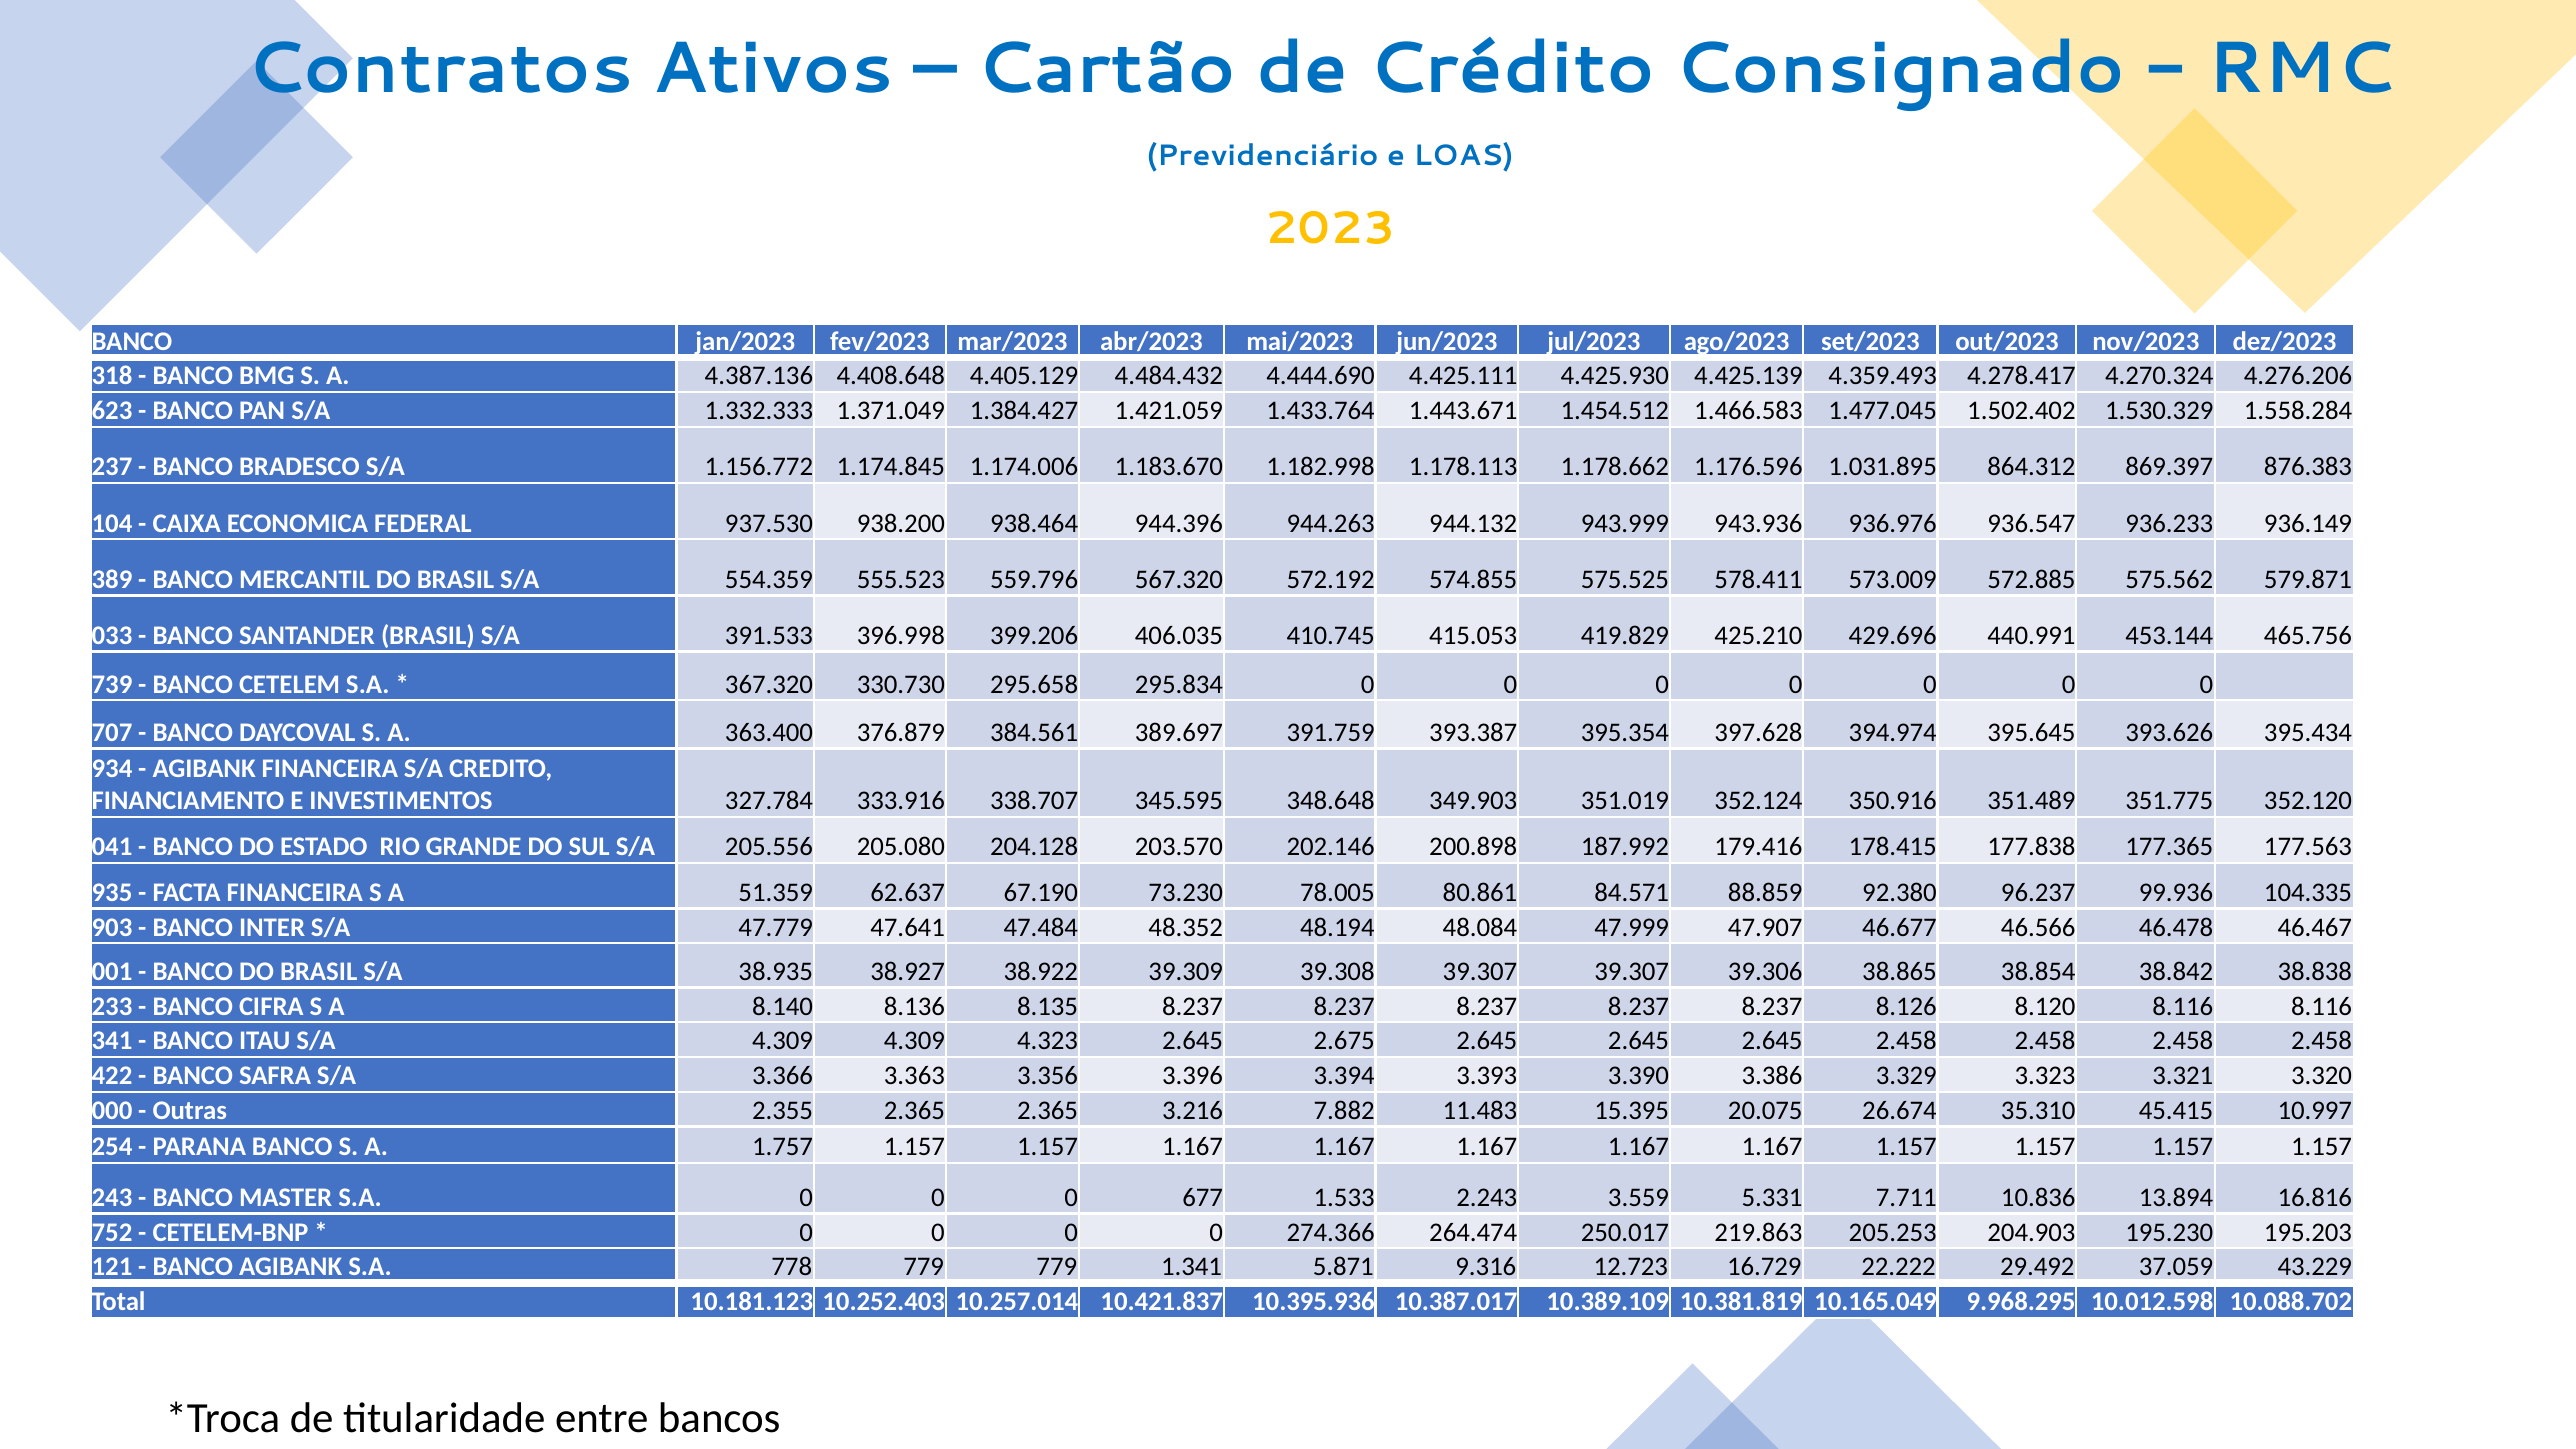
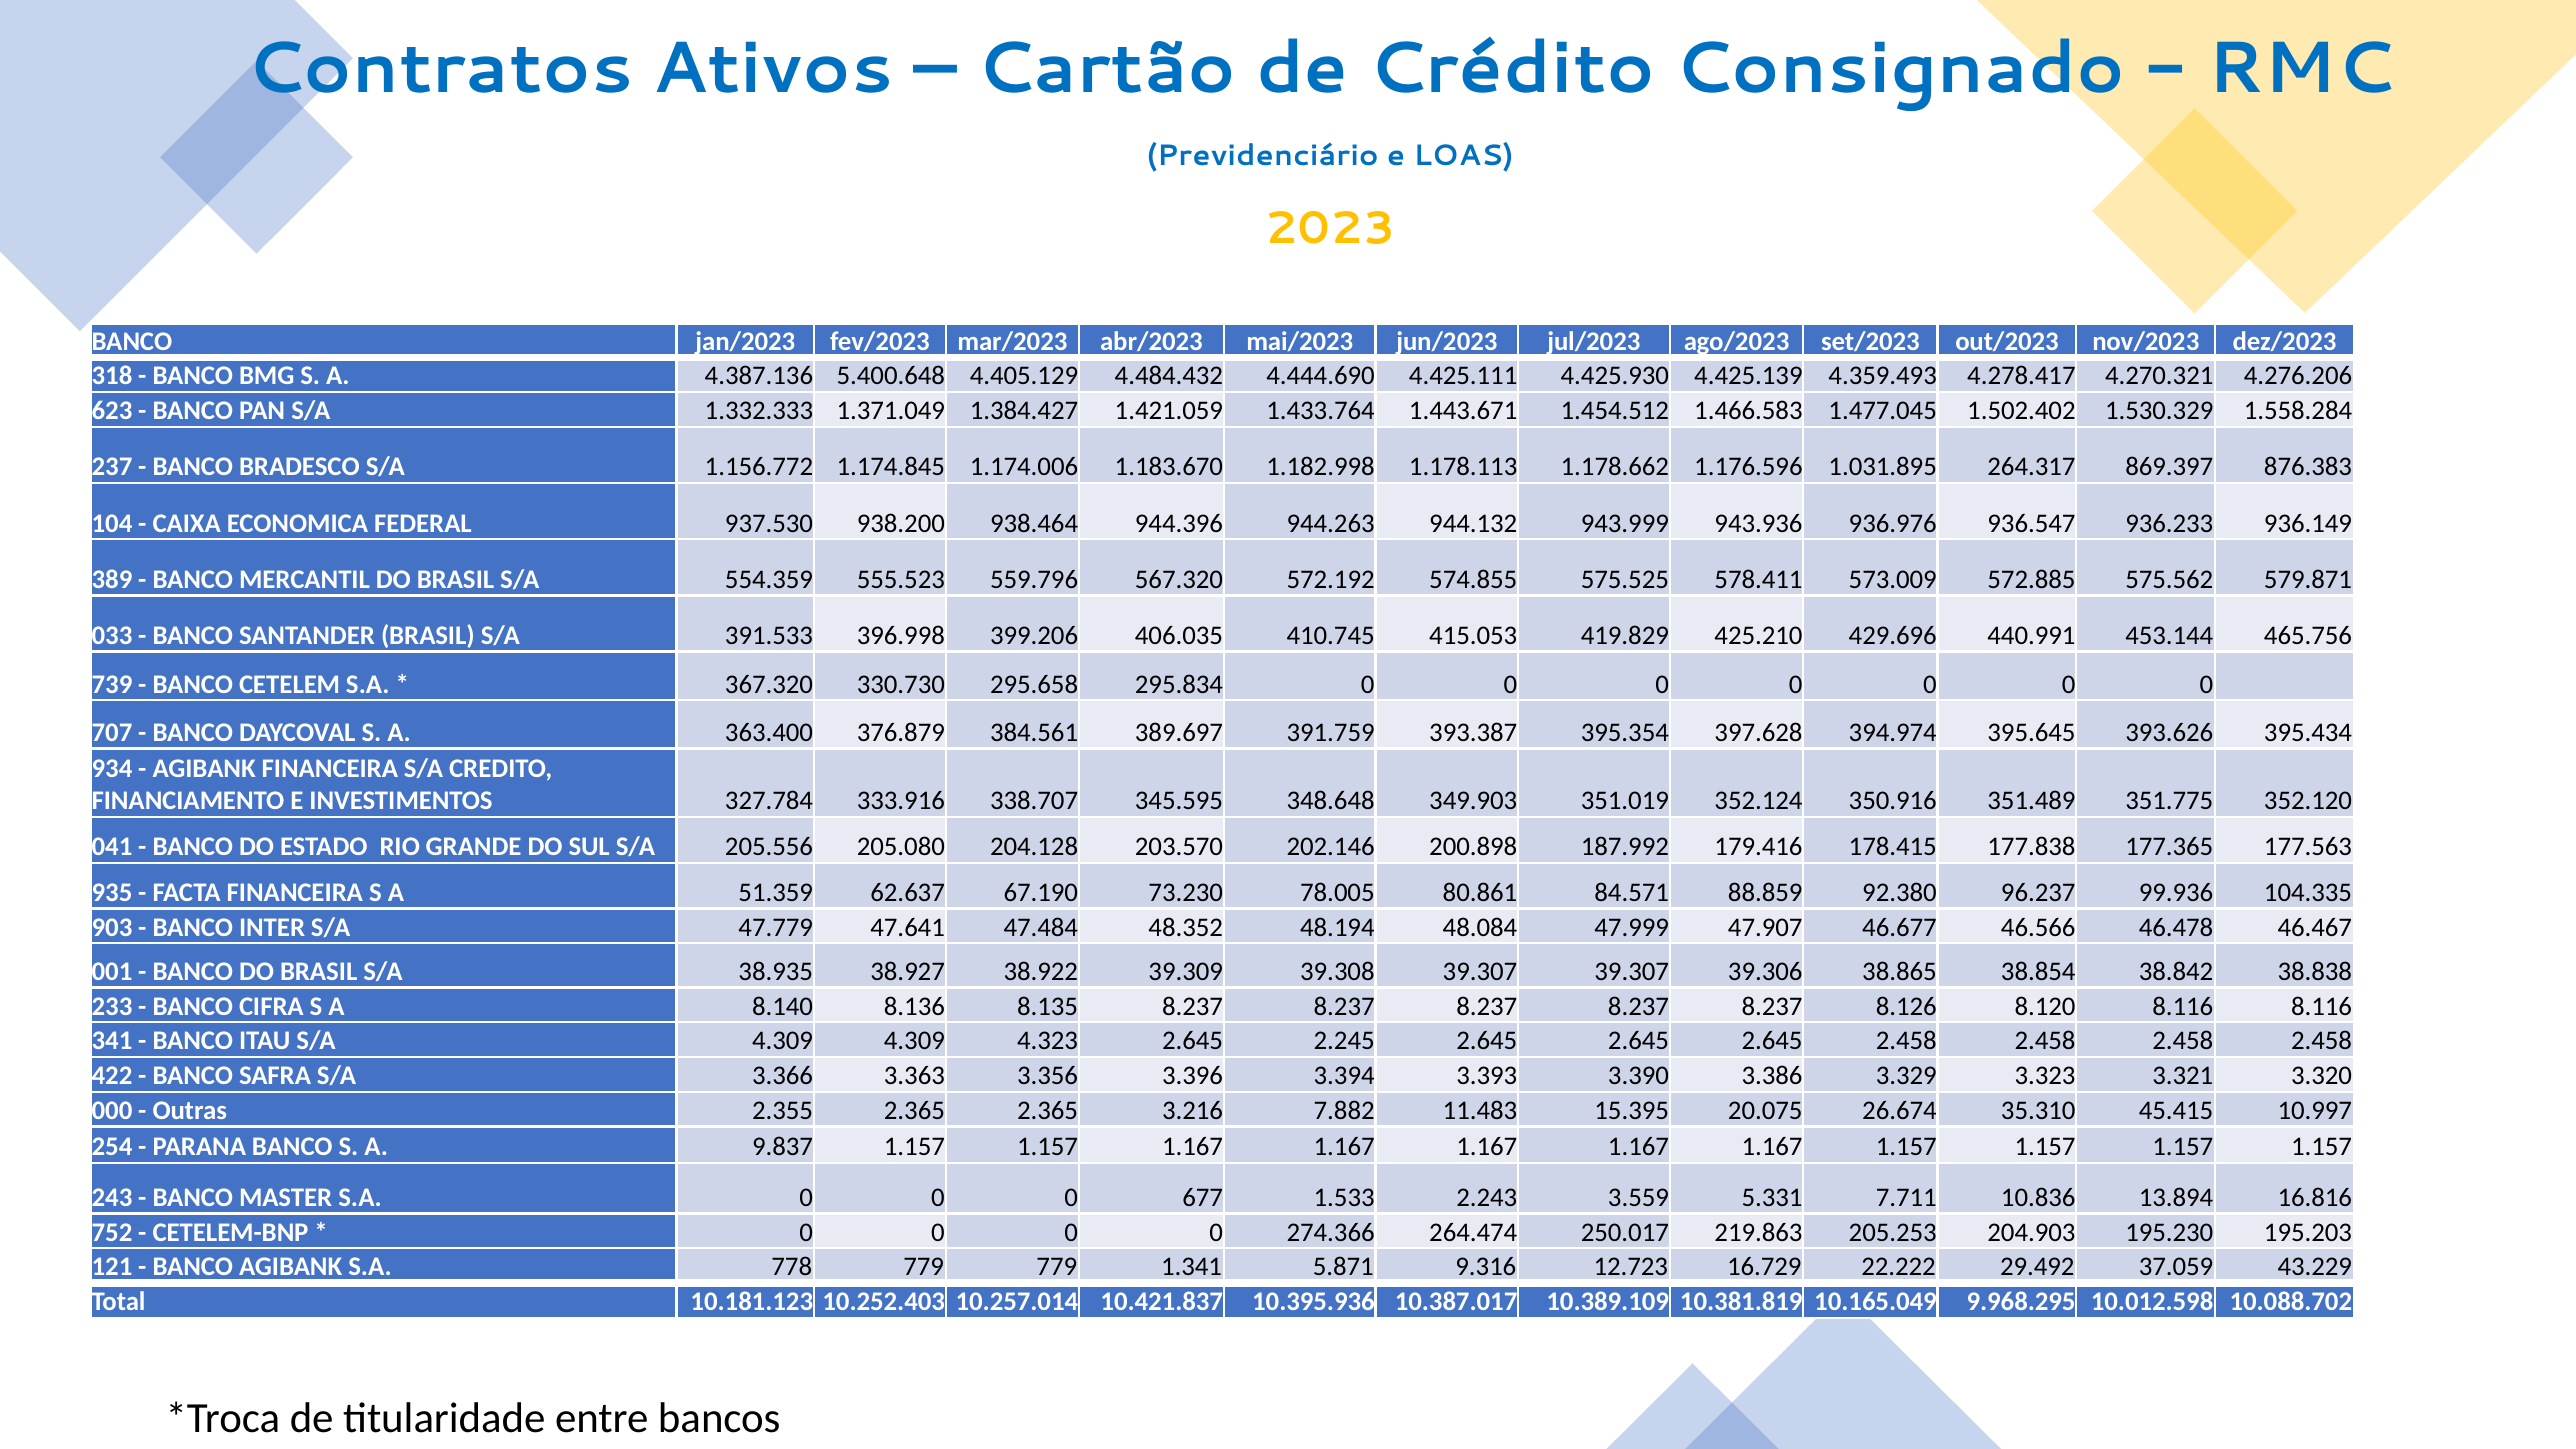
4.408.648: 4.408.648 -> 5.400.648
4.270.324: 4.270.324 -> 4.270.321
864.312: 864.312 -> 264.317
2.675: 2.675 -> 2.245
1.757: 1.757 -> 9.837
